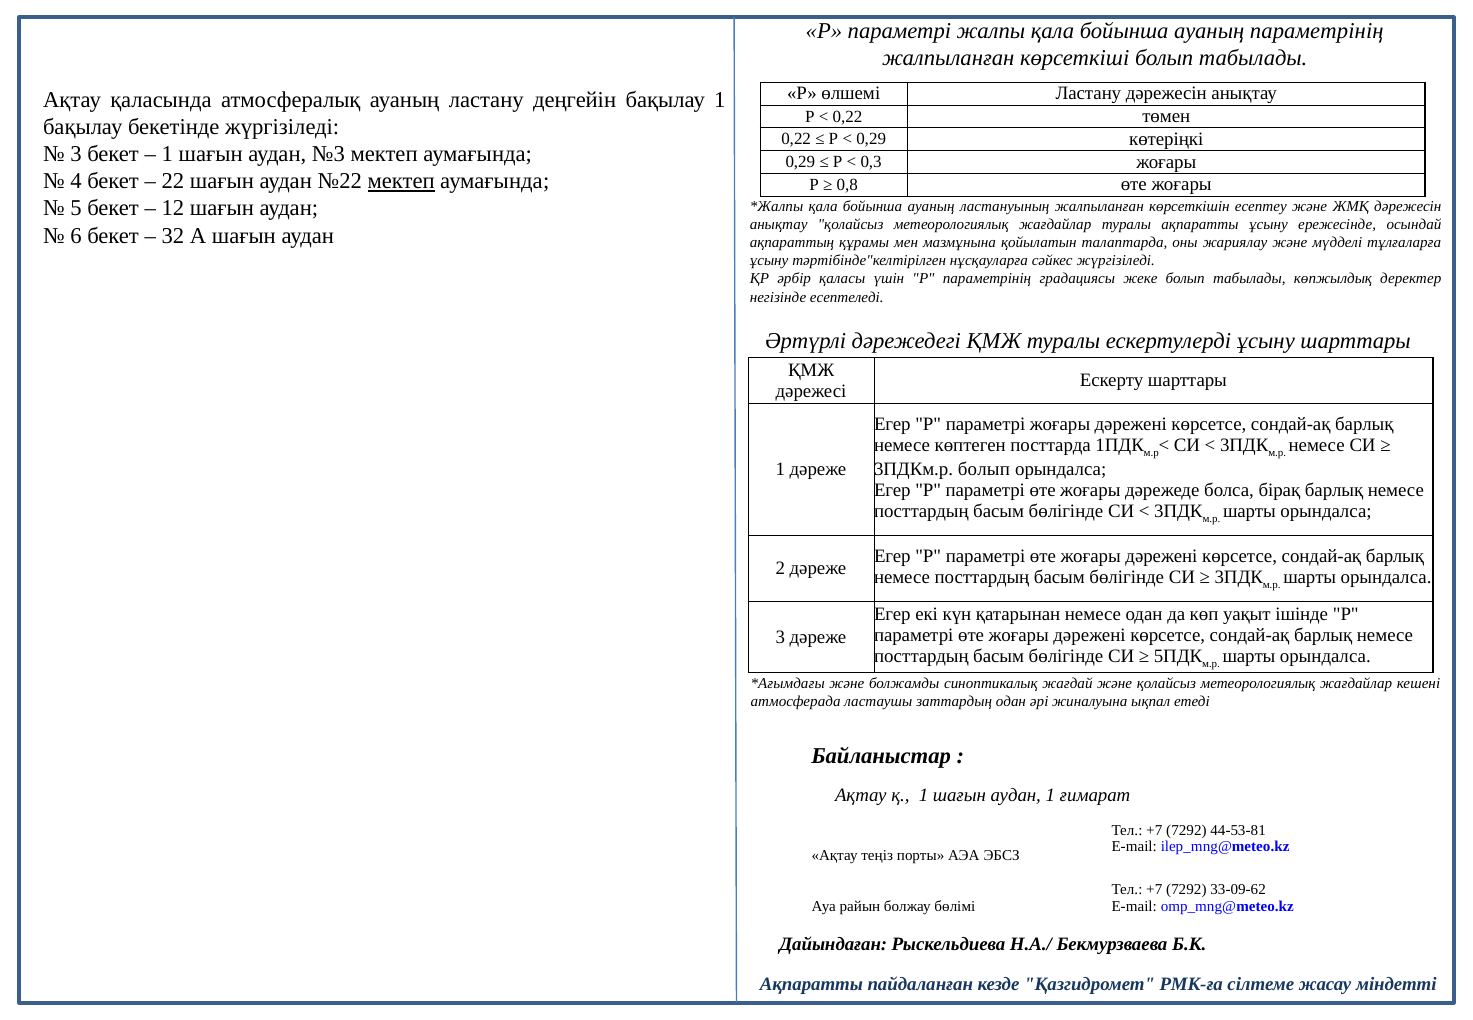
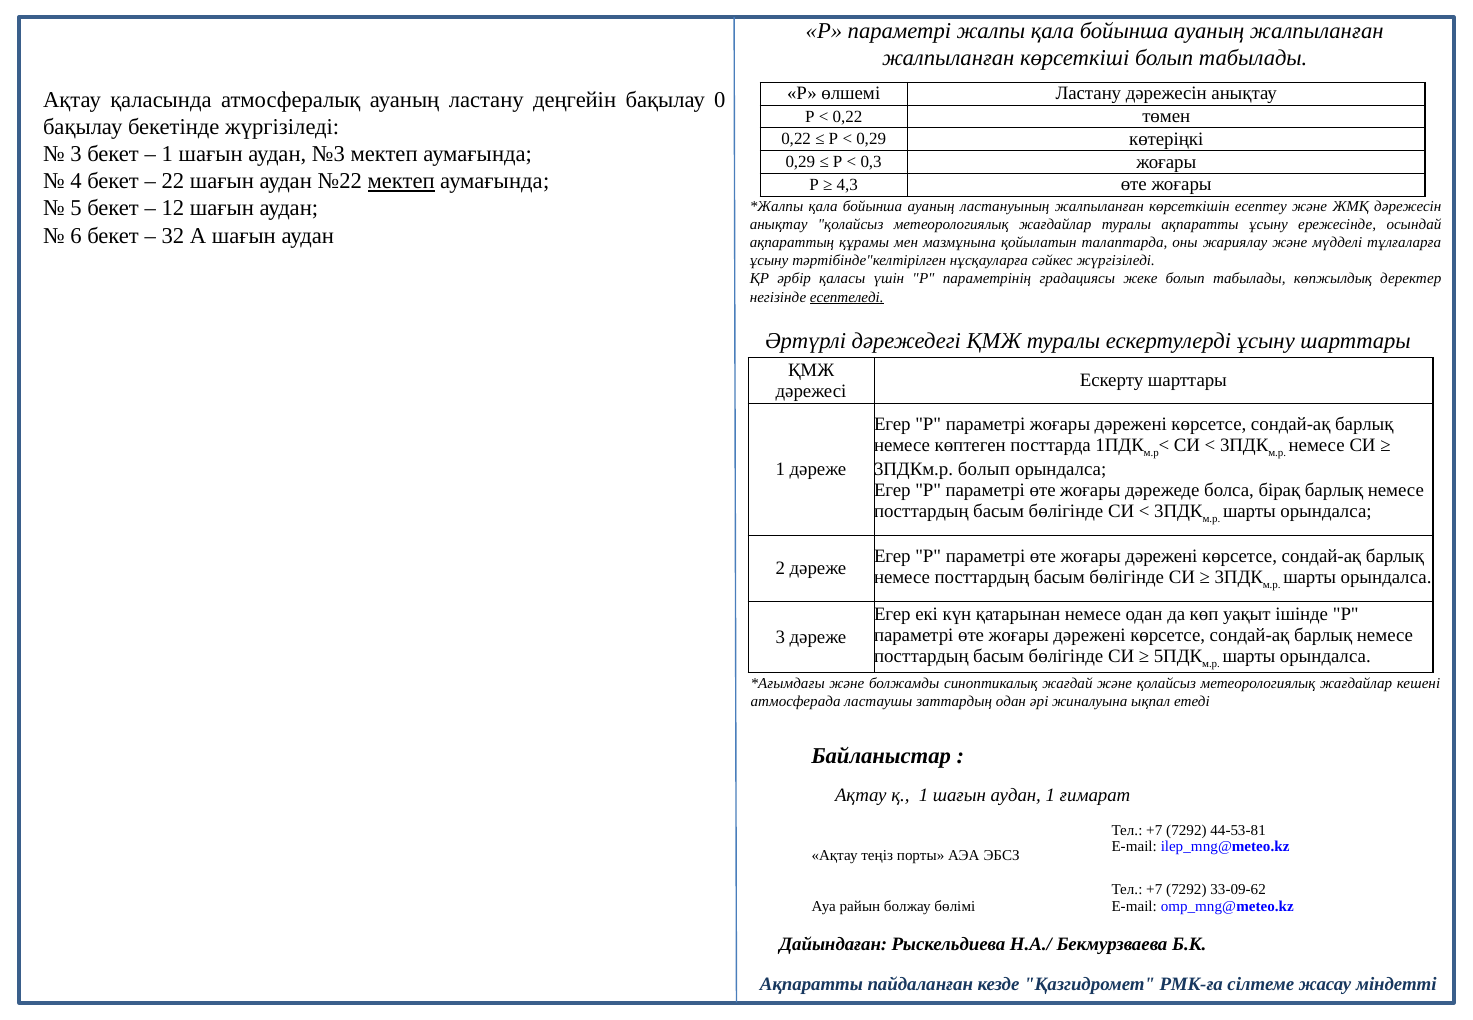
ауаның параметрінің: параметрінің -> жалпыланған
бақылау 1: 1 -> 0
0,8: 0,8 -> 4,3
есептеледі underline: none -> present
